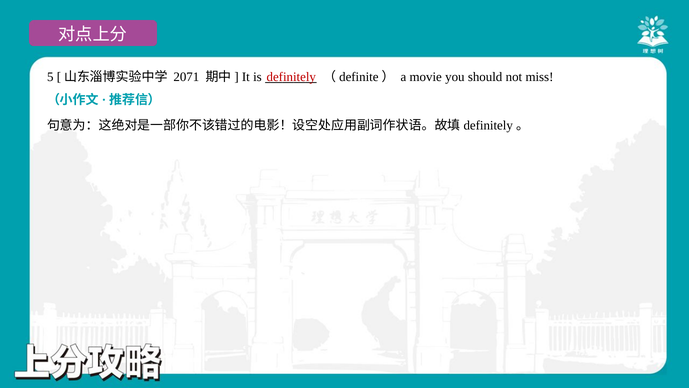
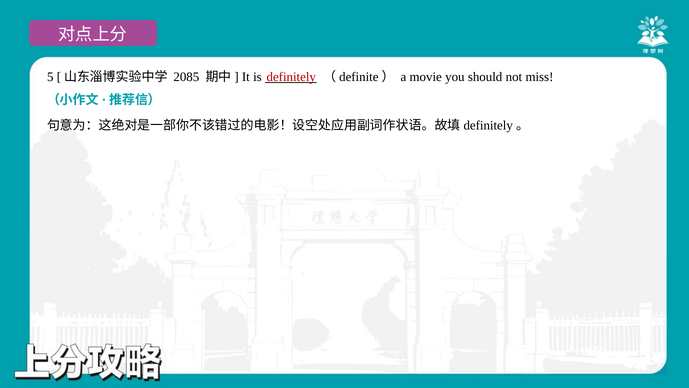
2071: 2071 -> 2085
